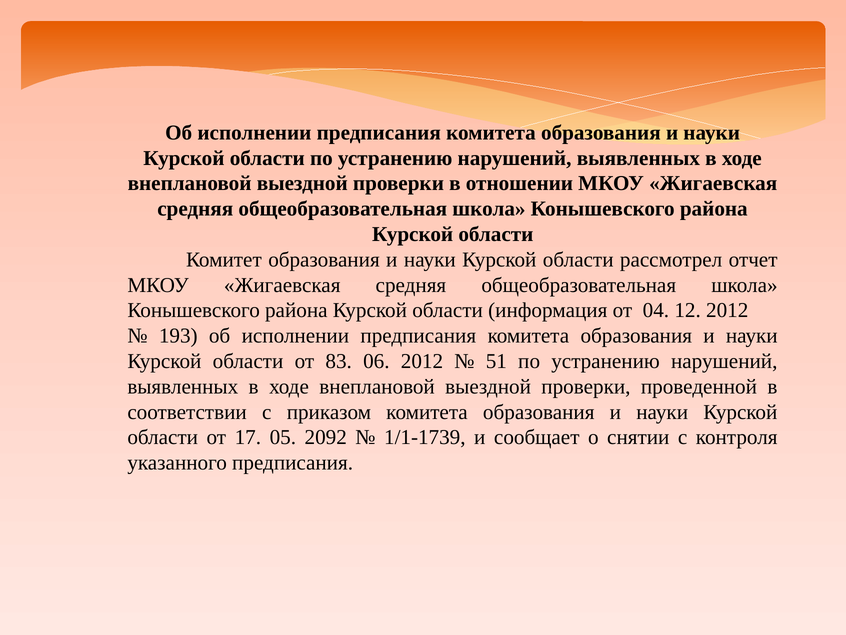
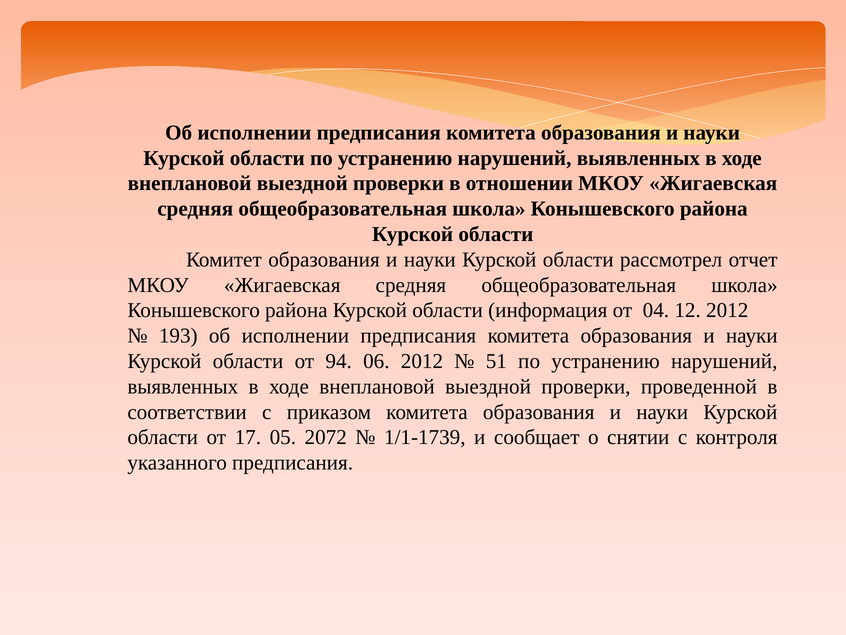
83: 83 -> 94
2092: 2092 -> 2072
